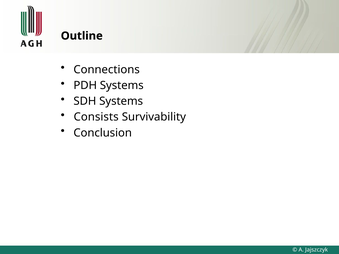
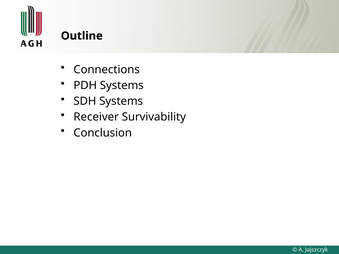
Consists: Consists -> Receiver
